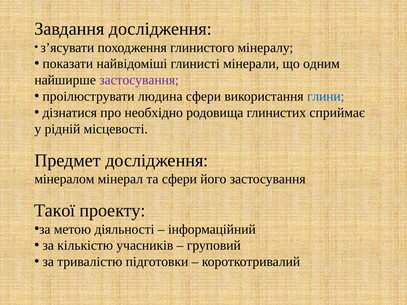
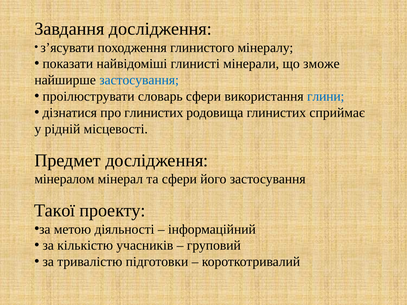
одним: одним -> зможе
застосування at (139, 80) colour: purple -> blue
людина: людина -> словарь
про необхідно: необхідно -> глинистих
